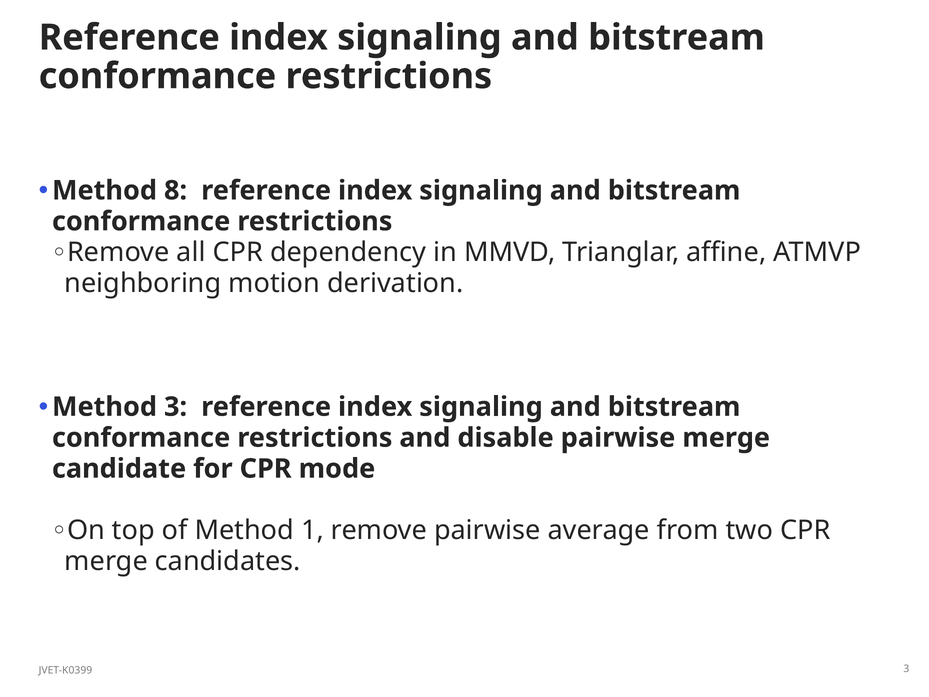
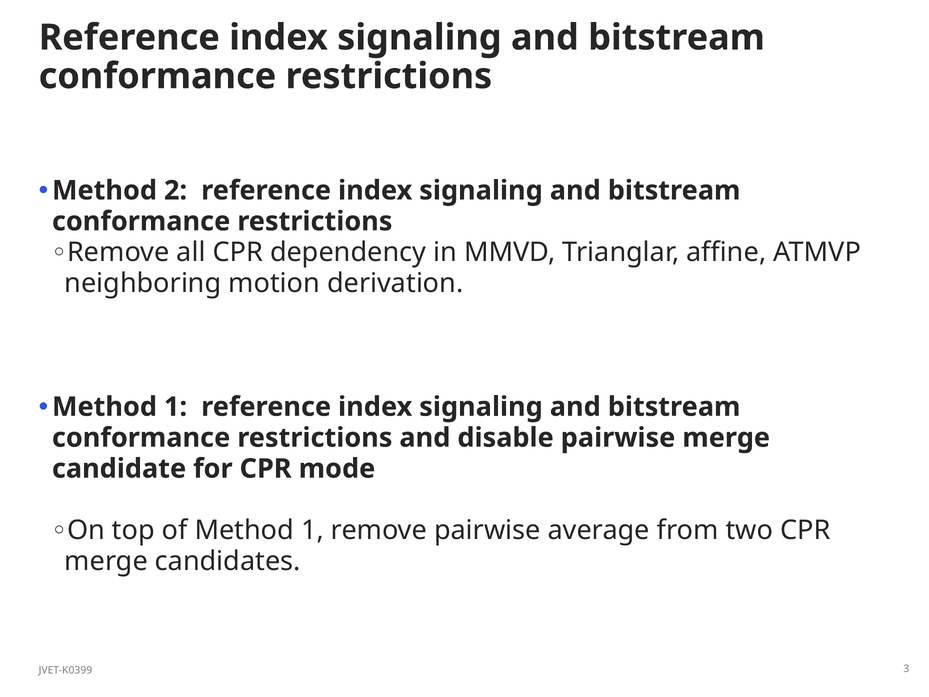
8: 8 -> 2
Method 3: 3 -> 1
